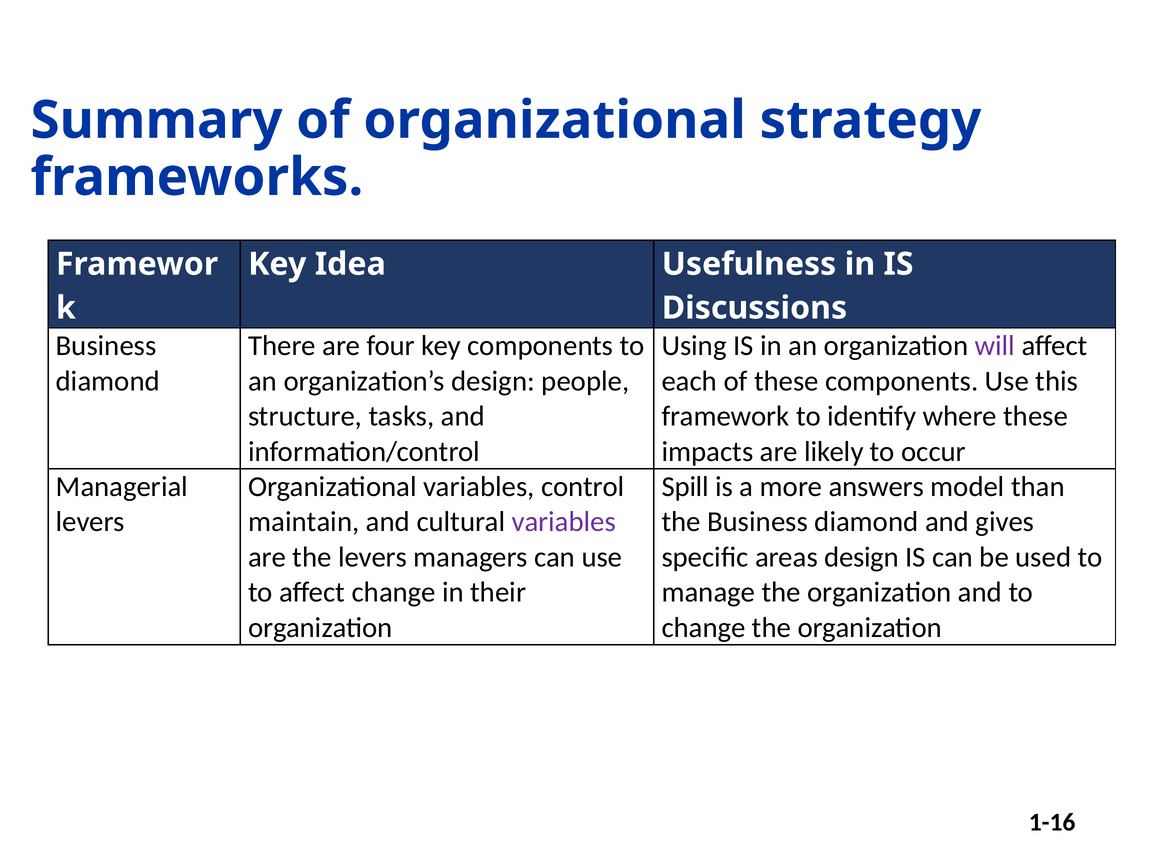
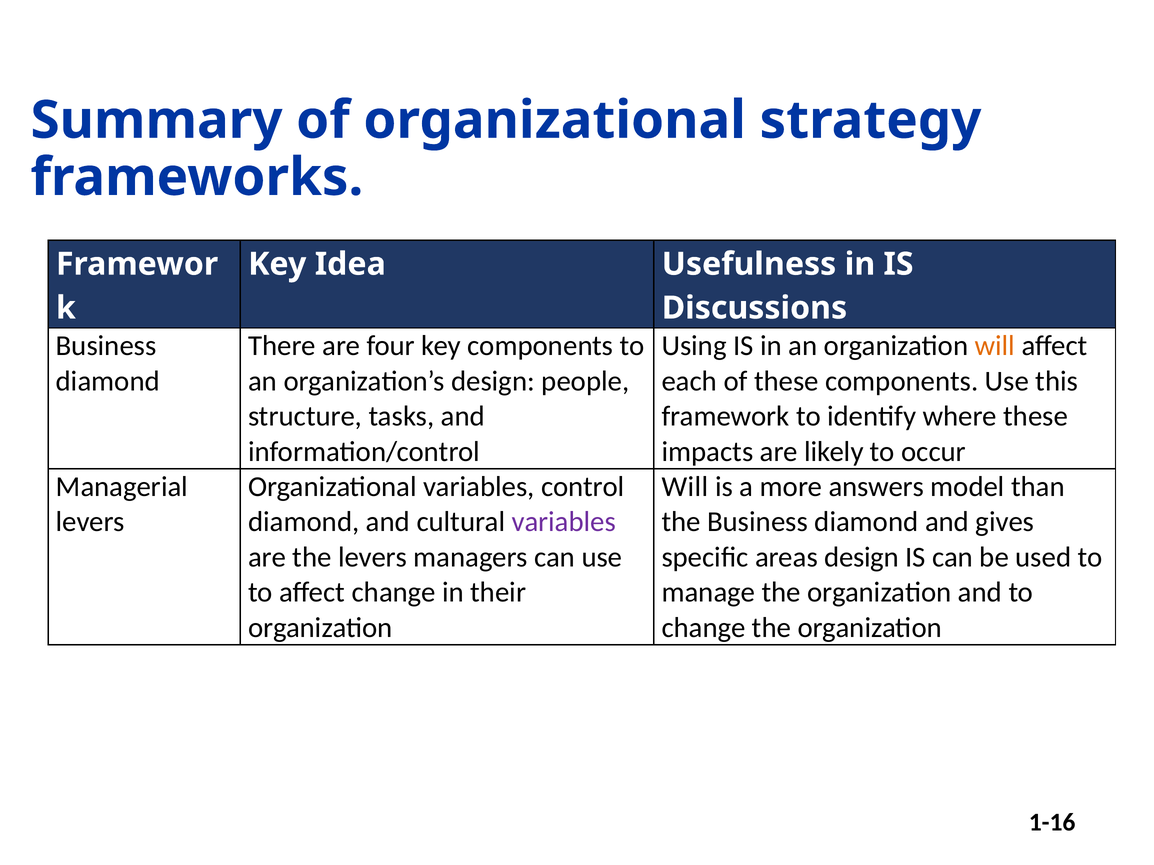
will at (995, 346) colour: purple -> orange
Spill at (685, 487): Spill -> Will
maintain at (304, 522): maintain -> diamond
